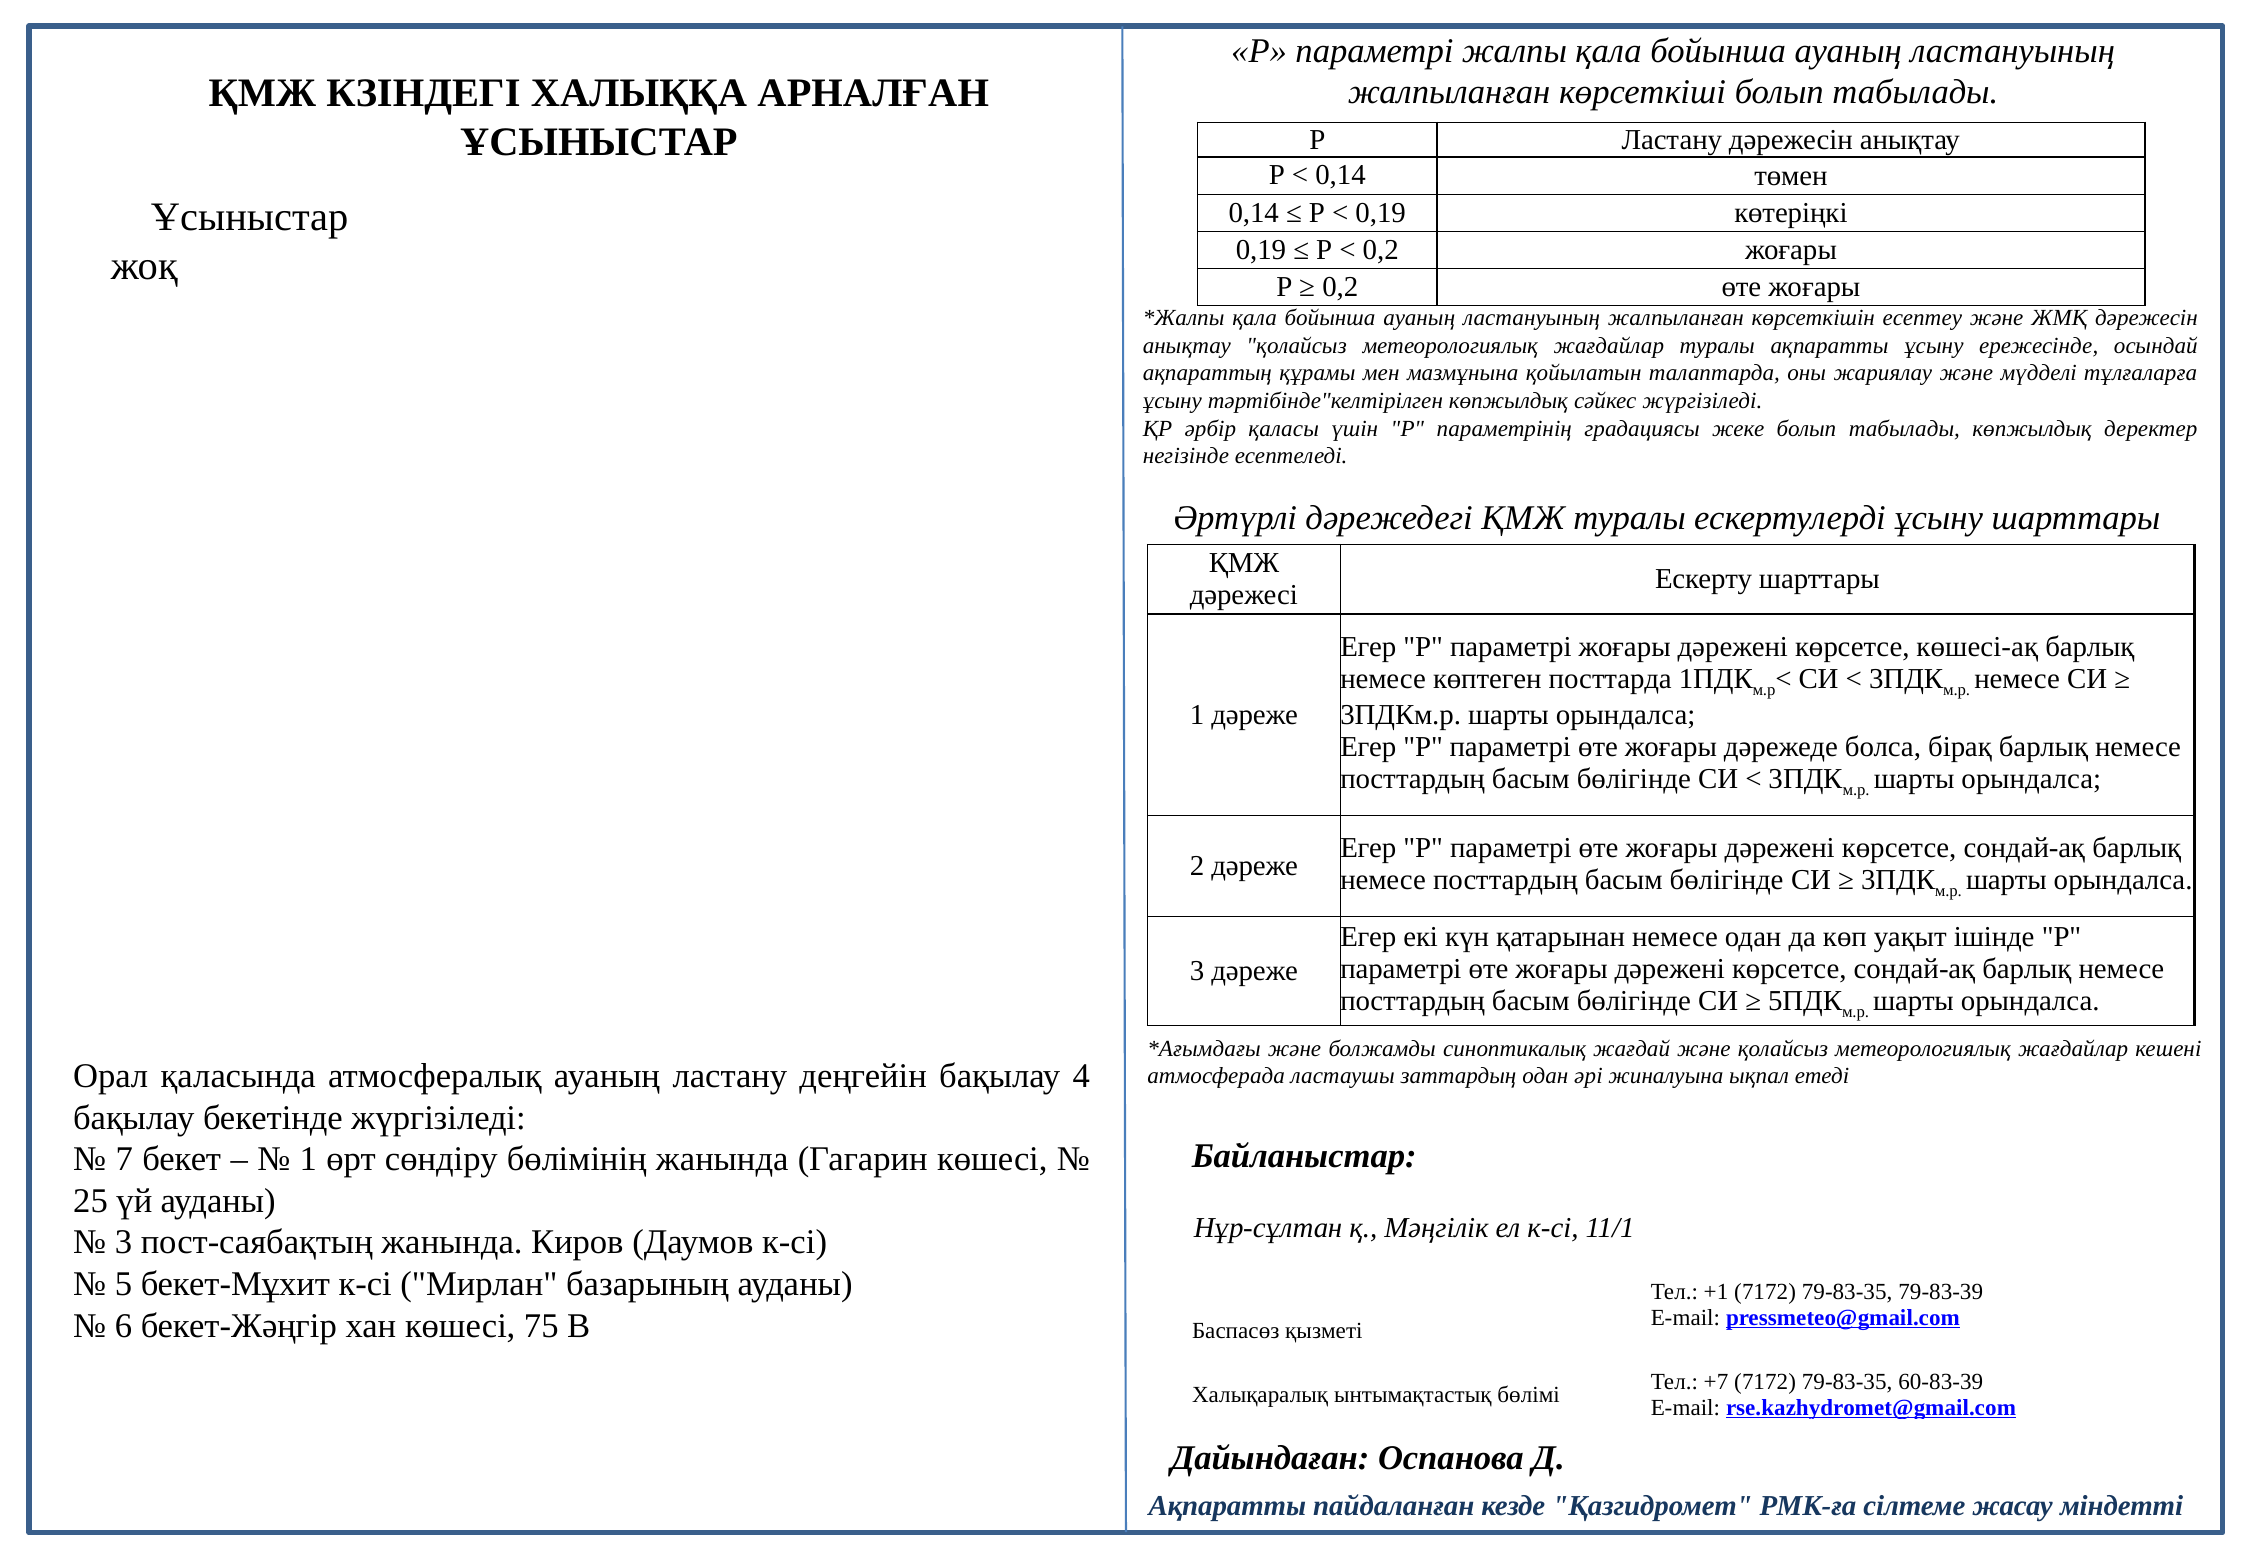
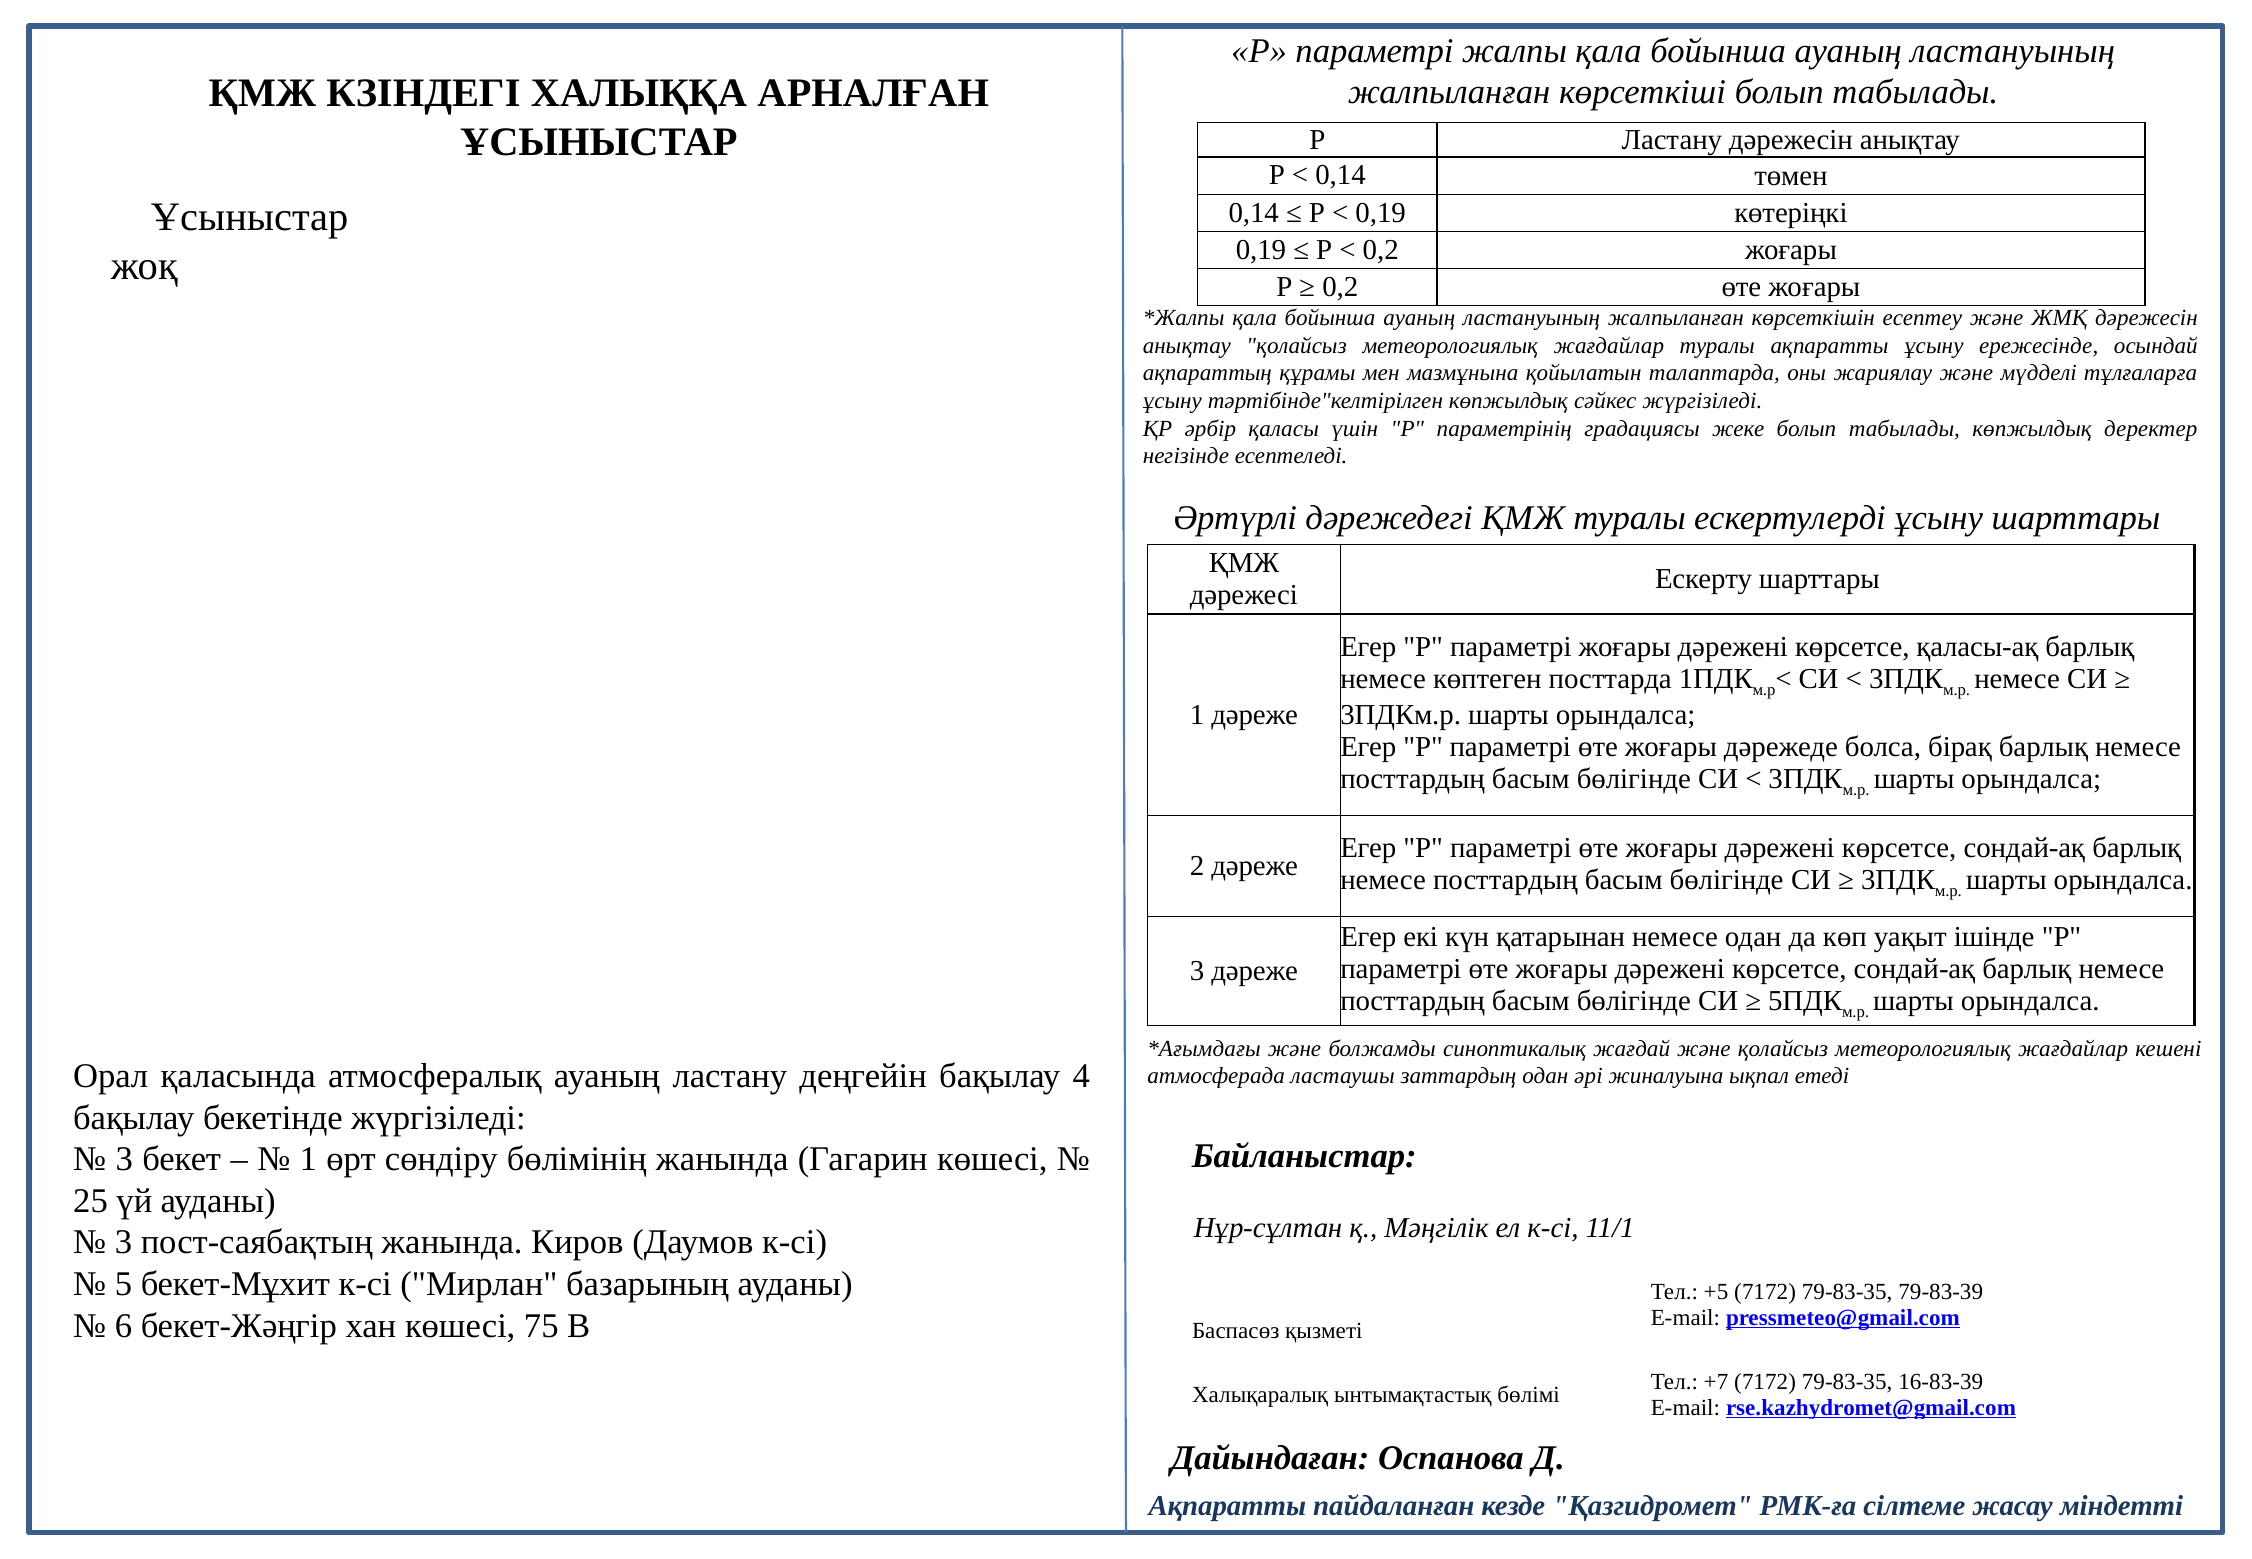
көшесі-ақ: көшесі-ақ -> қаласы-ақ
7 at (124, 1159): 7 -> 3
+1: +1 -> +5
60-83-39: 60-83-39 -> 16-83-39
